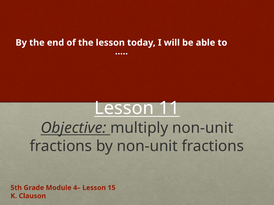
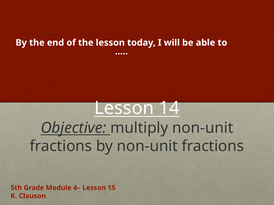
11: 11 -> 14
